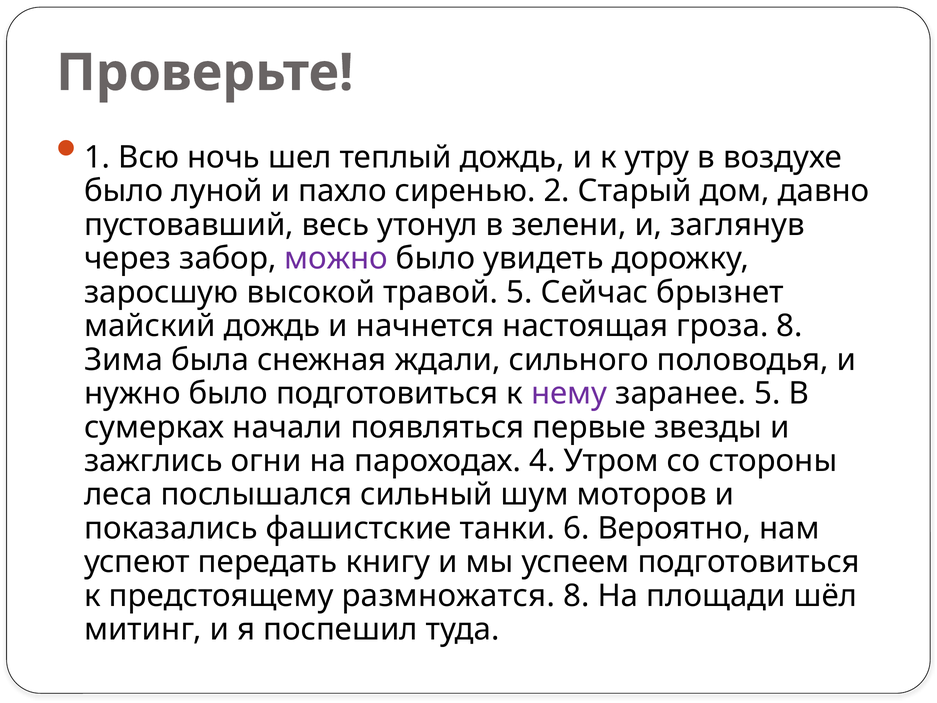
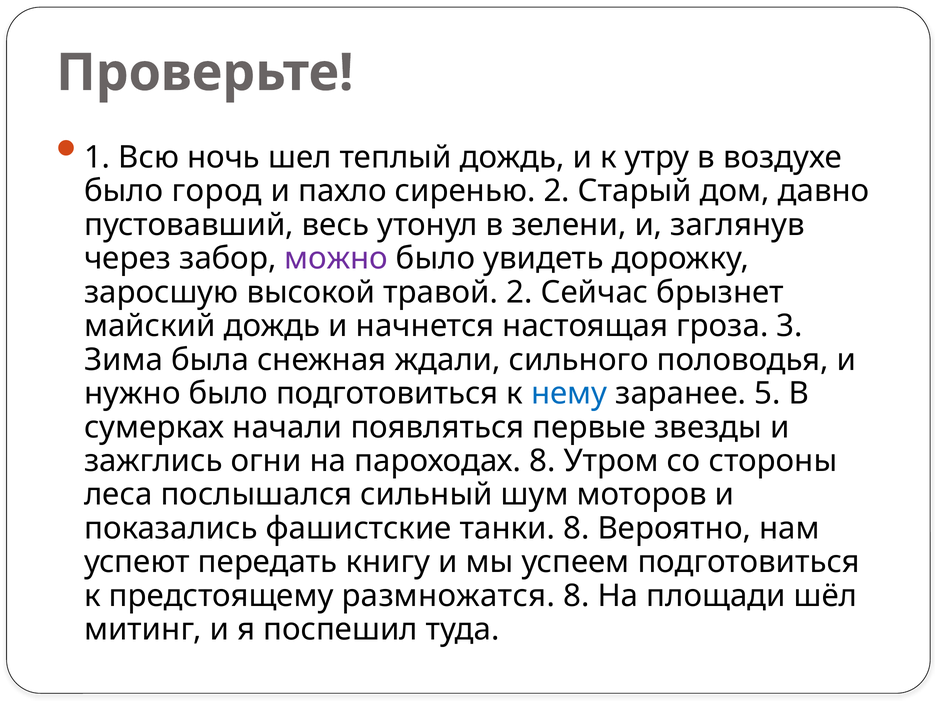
луной: луной -> город
травой 5: 5 -> 2
гроза 8: 8 -> 3
нему colour: purple -> blue
пароходах 4: 4 -> 8
танки 6: 6 -> 8
